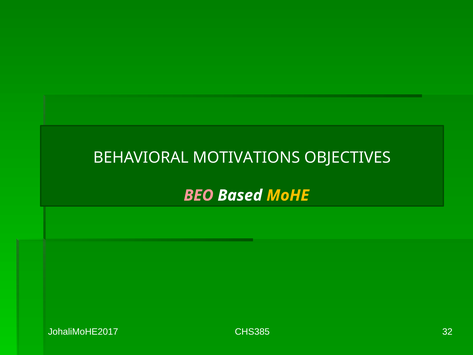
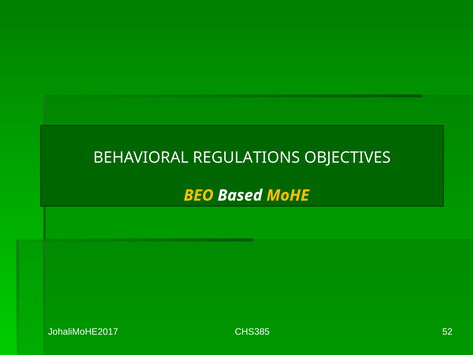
MOTIVATIONS: MOTIVATIONS -> REGULATIONS
BEO colour: pink -> yellow
32: 32 -> 52
